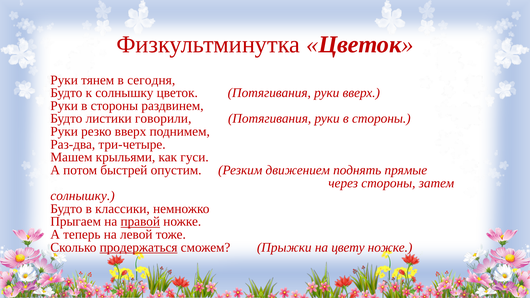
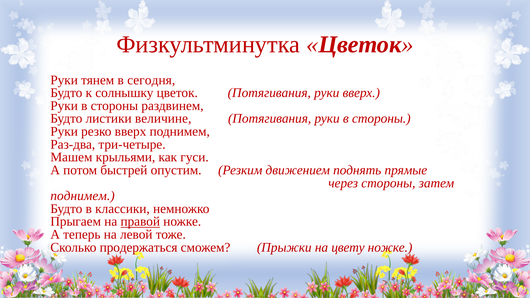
говорили: говорили -> величине
солнышку at (83, 196): солнышку -> поднимем
продержаться underline: present -> none
